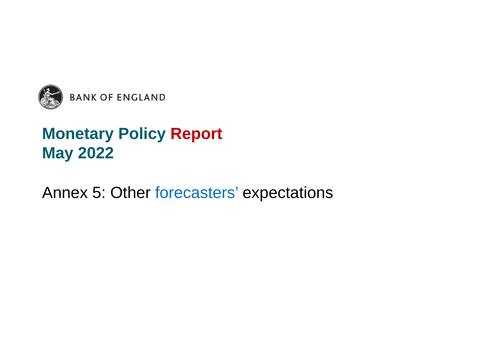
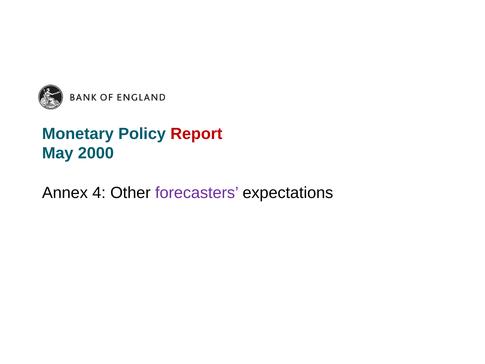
2022: 2022 -> 2000
5: 5 -> 4
forecasters colour: blue -> purple
